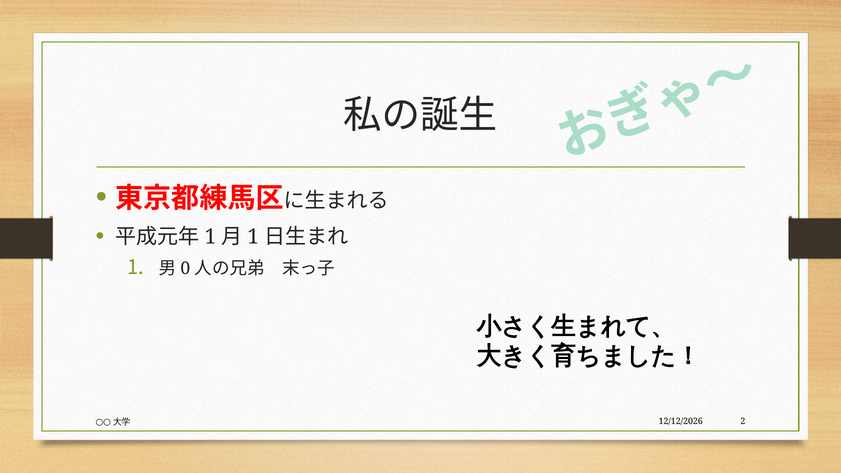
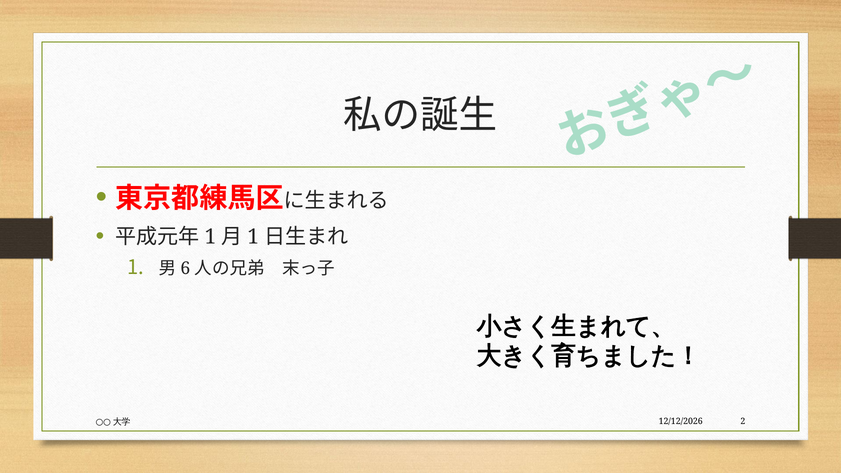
0: 0 -> 6
